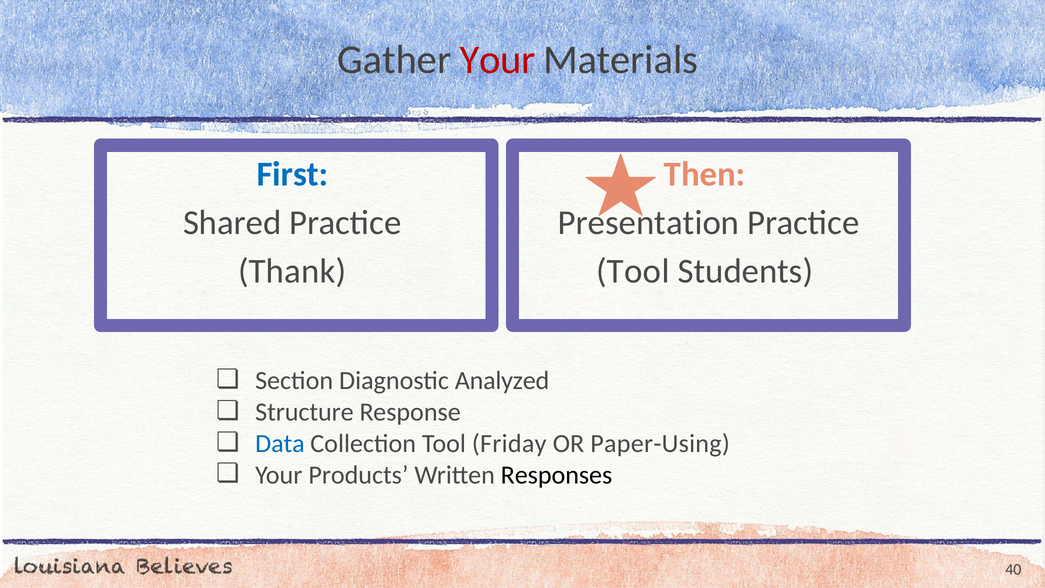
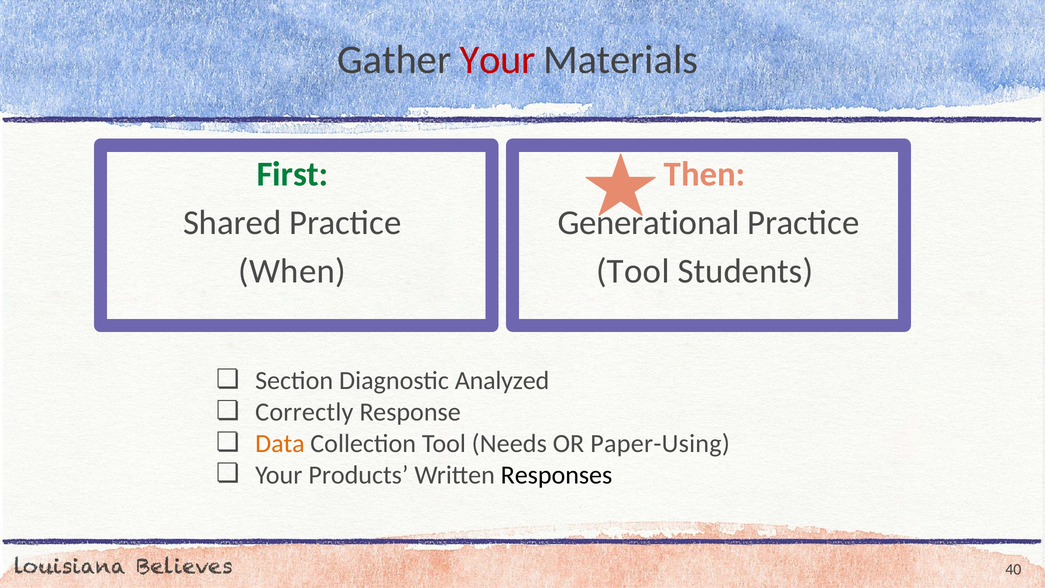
First colour: blue -> green
Presentation: Presentation -> Generational
Thank: Thank -> When
Structure: Structure -> Correctly
Data colour: blue -> orange
Friday: Friday -> Needs
